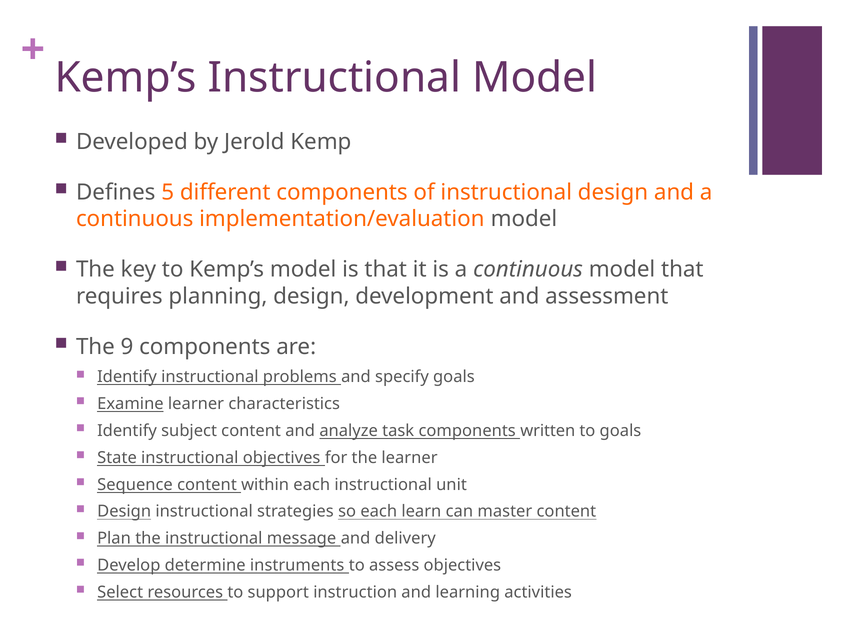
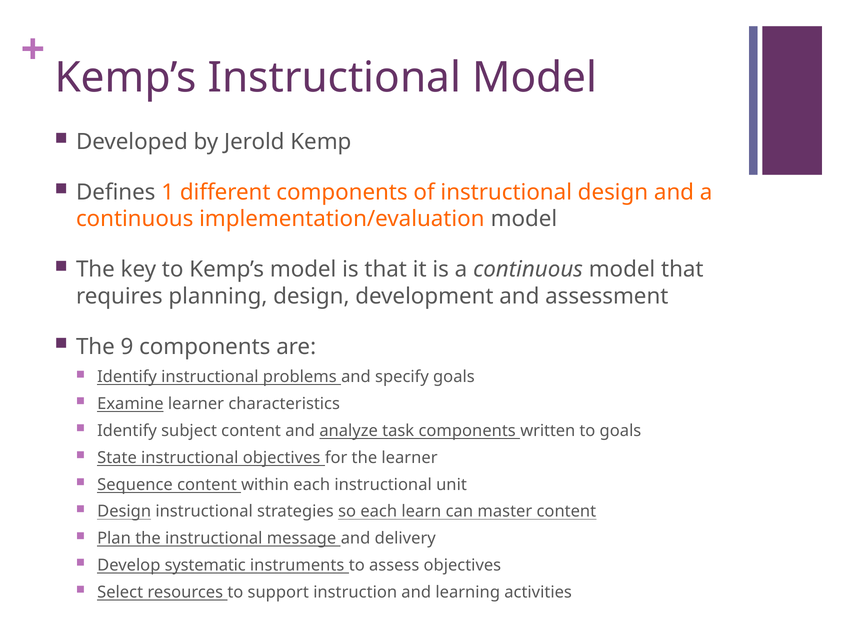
5: 5 -> 1
determine: determine -> systematic
